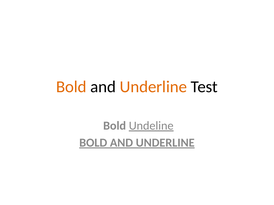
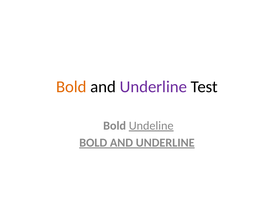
Underline at (153, 87) colour: orange -> purple
